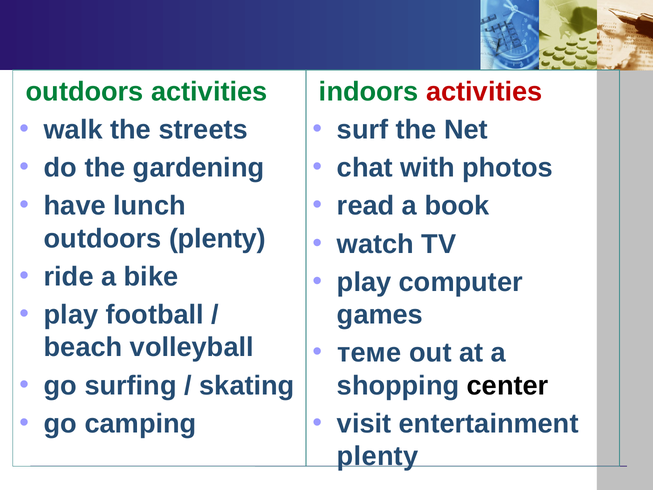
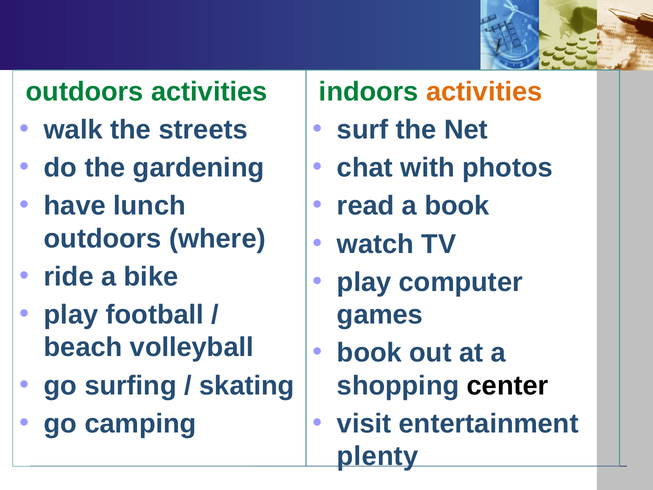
activities at (484, 92) colour: red -> orange
outdoors plenty: plenty -> where
теме at (369, 353): теме -> book
